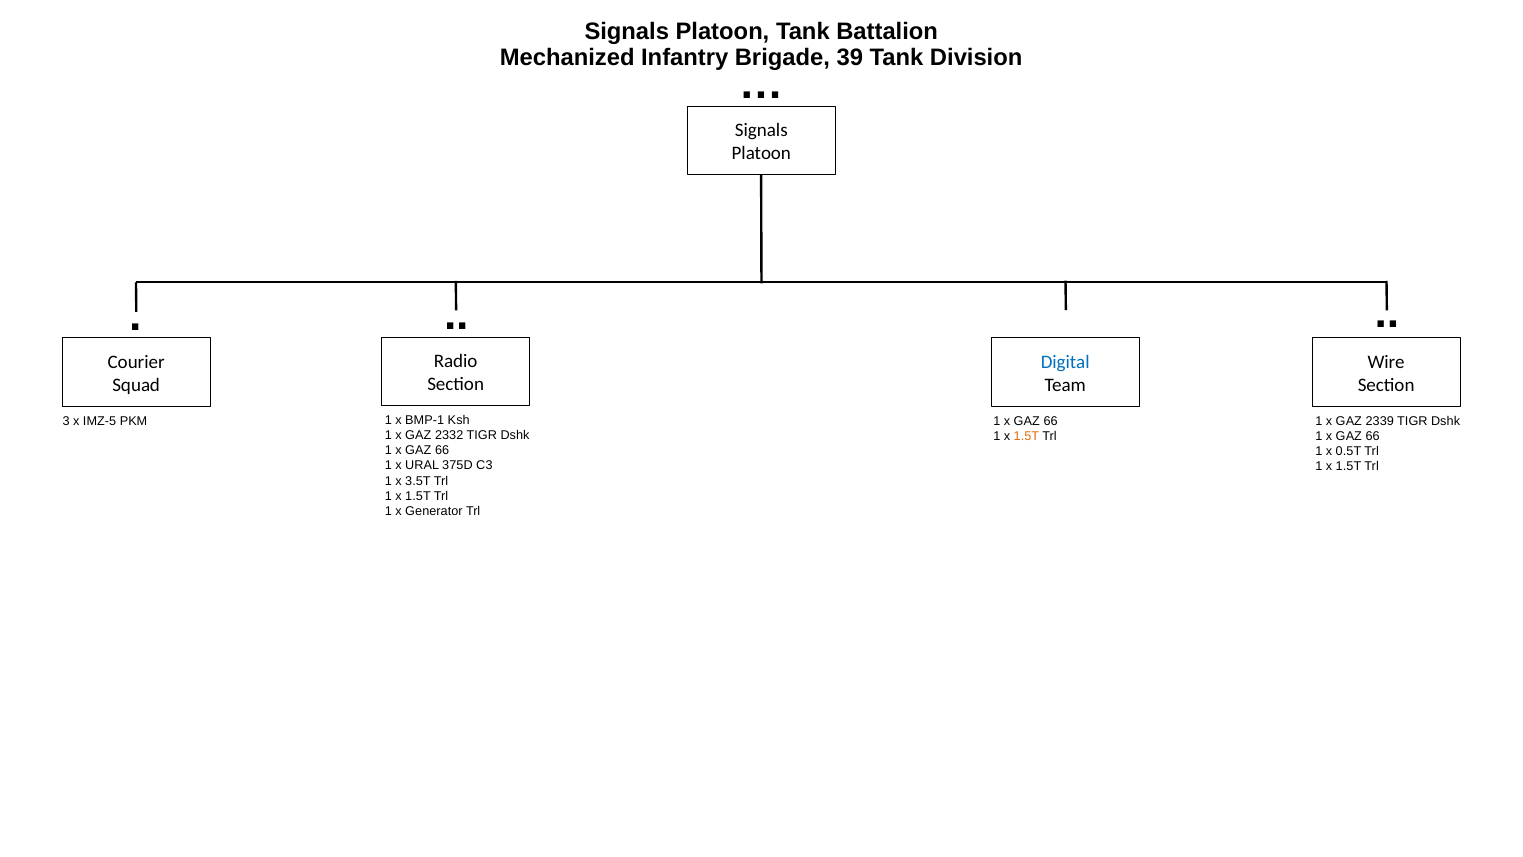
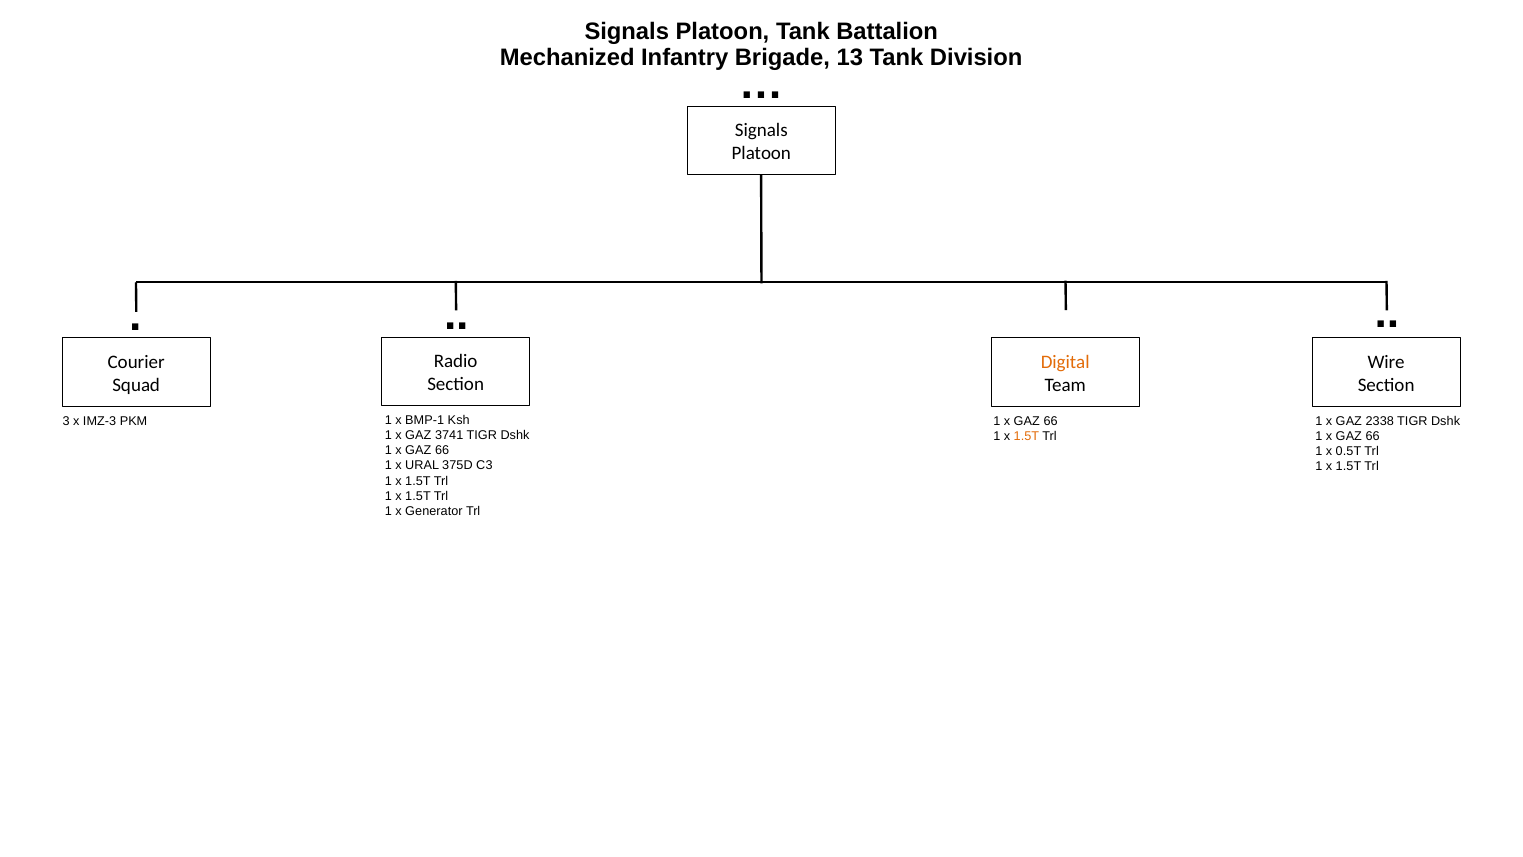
39: 39 -> 13
Digital colour: blue -> orange
IMZ-5: IMZ-5 -> IMZ-3
2339: 2339 -> 2338
2332: 2332 -> 3741
3.5T at (418, 481): 3.5T -> 1.5T
